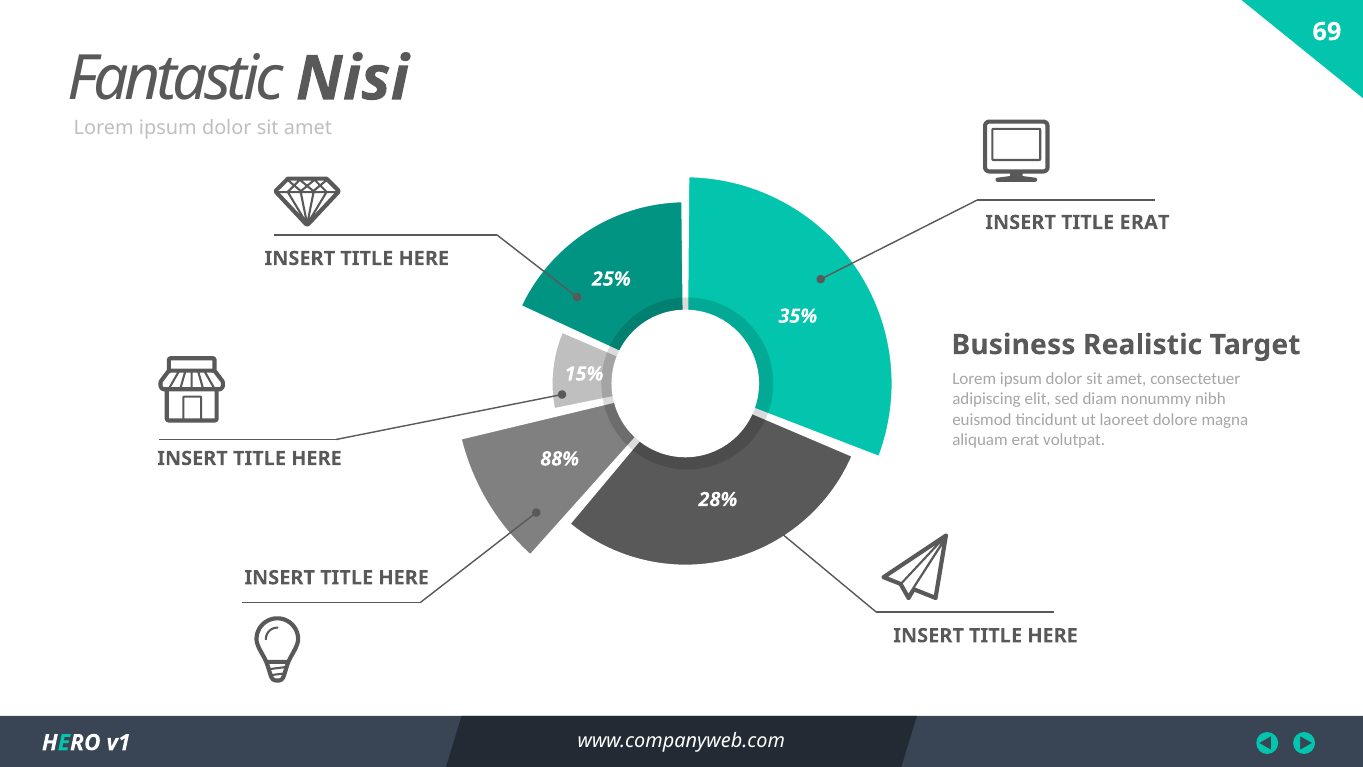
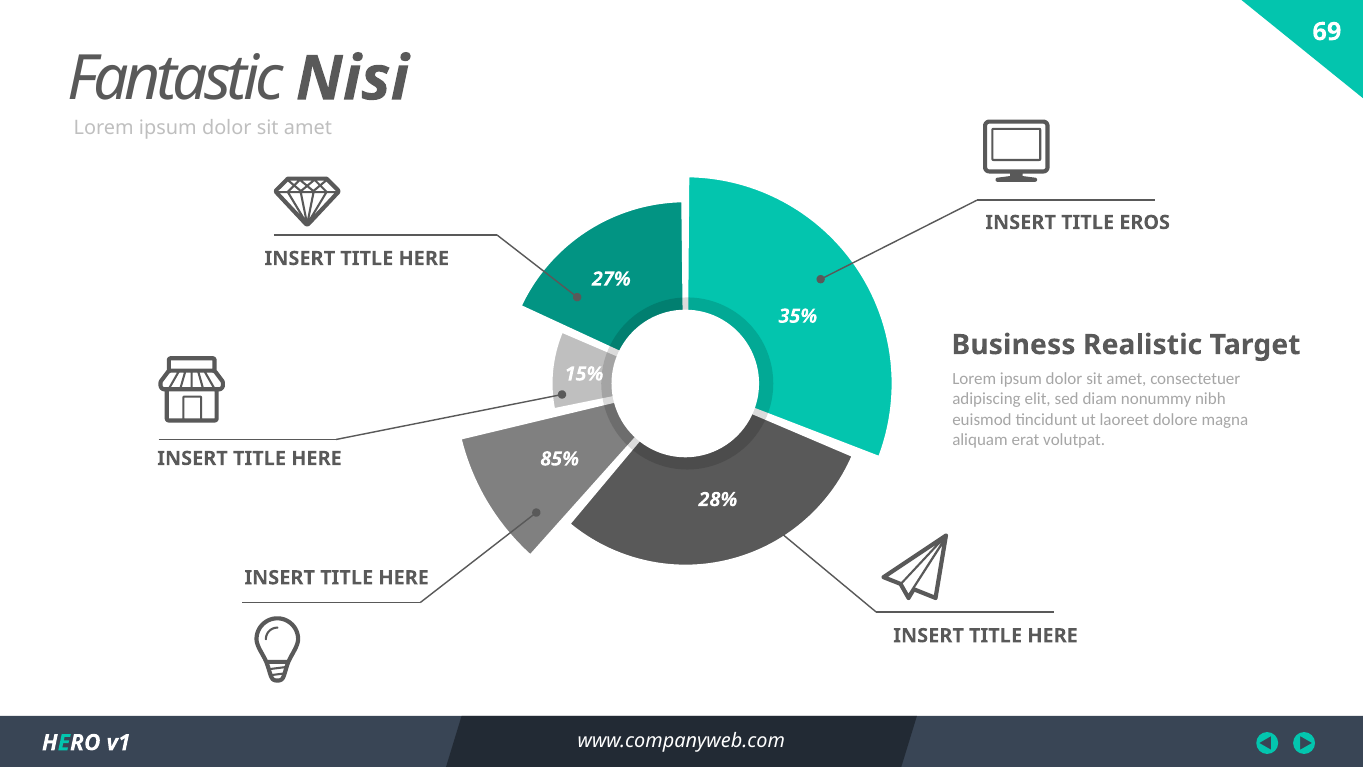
TITLE ERAT: ERAT -> EROS
25%: 25% -> 27%
88%: 88% -> 85%
